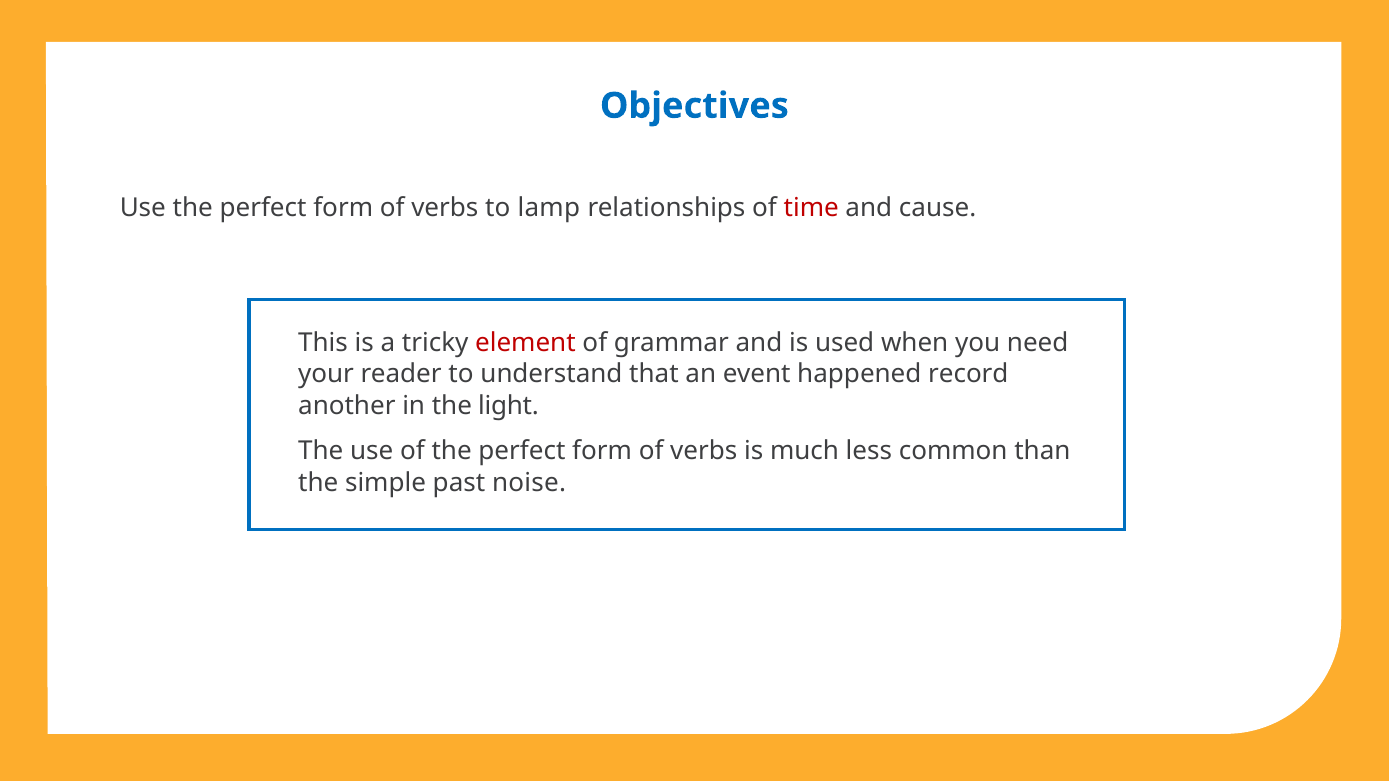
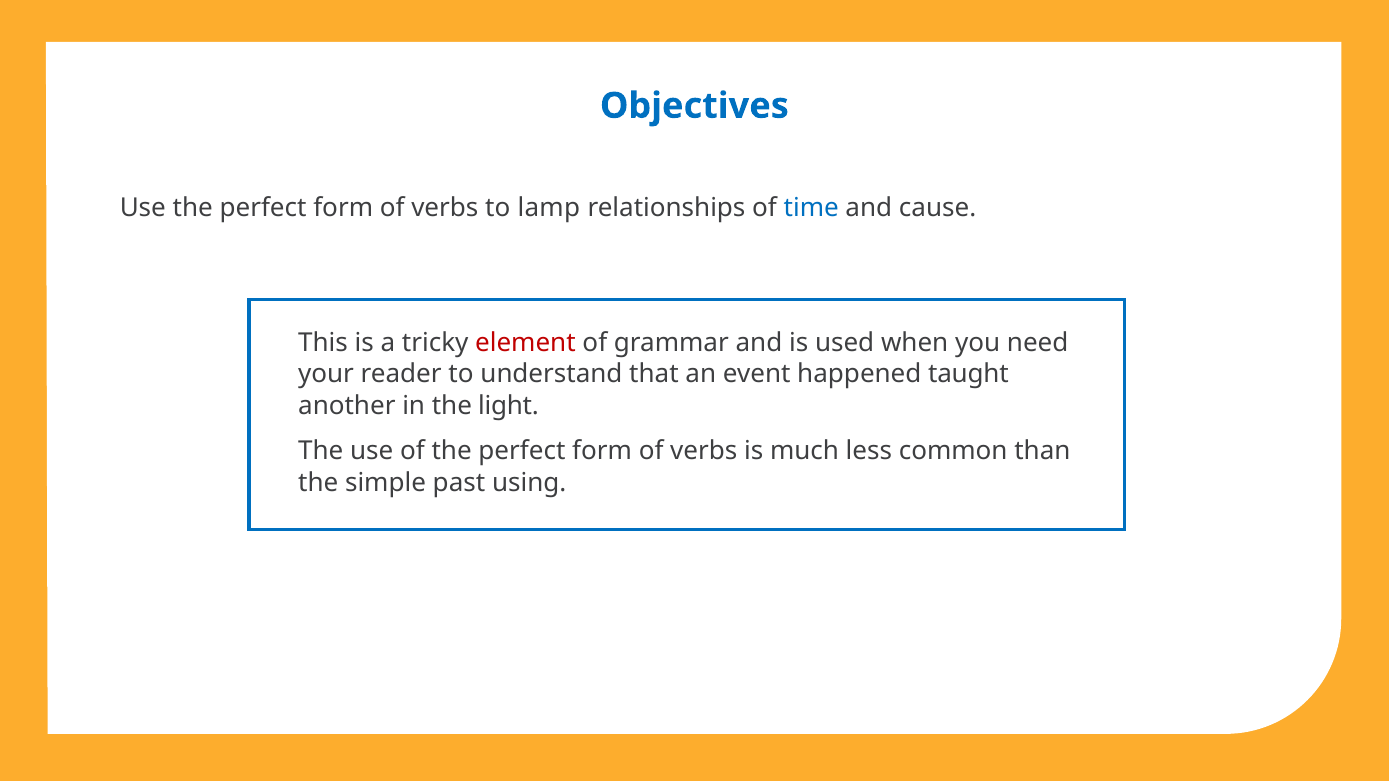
time colour: red -> blue
record: record -> taught
noise: noise -> using
